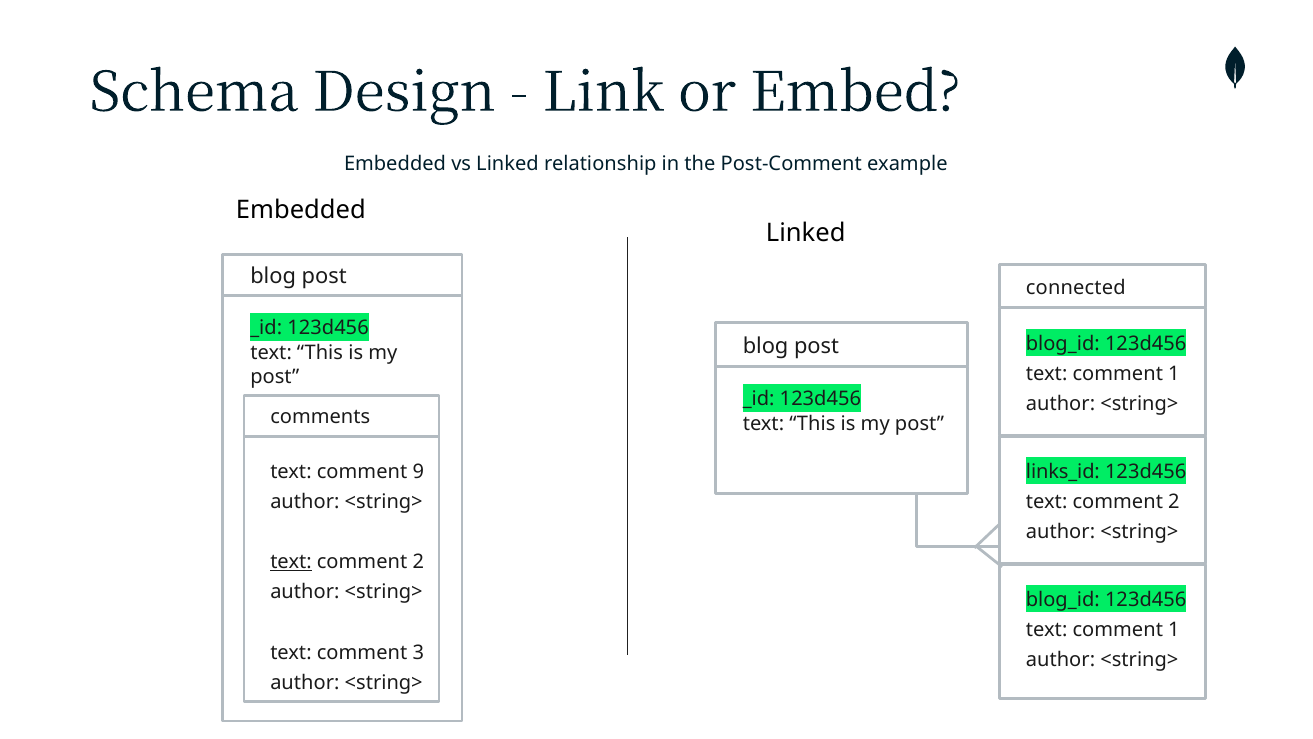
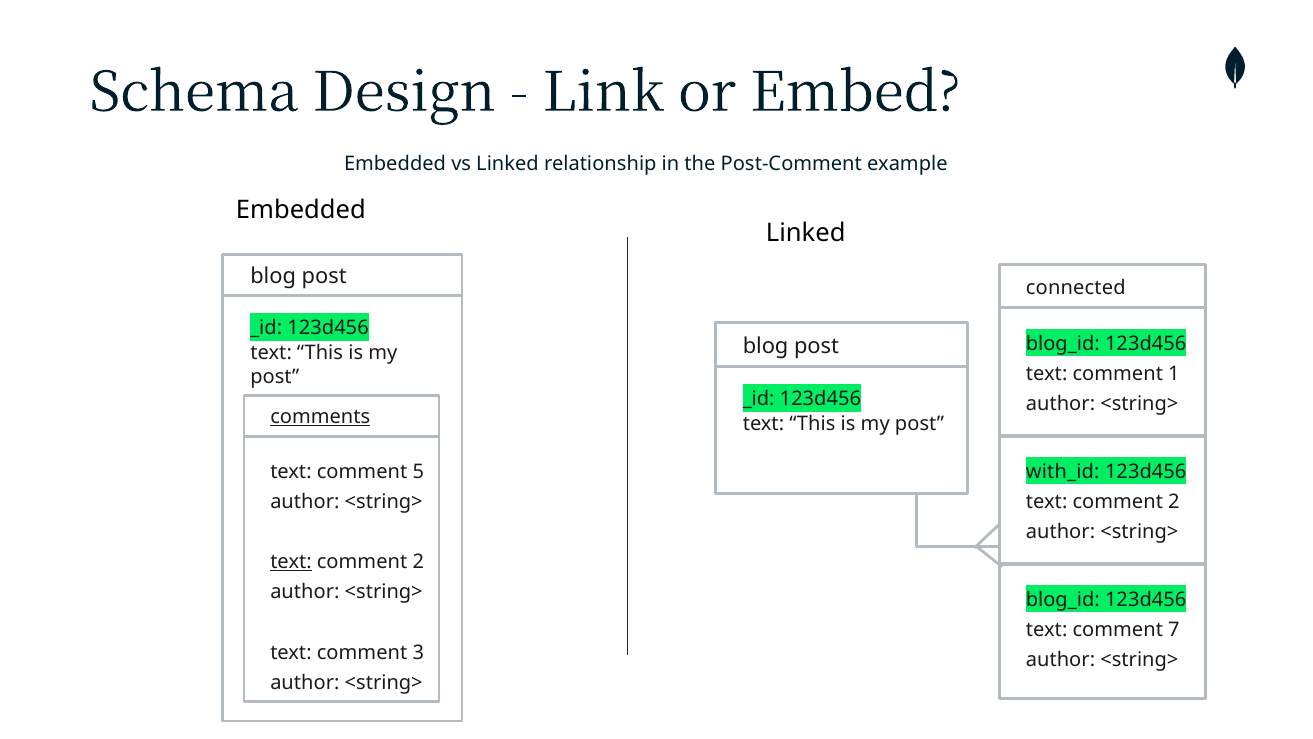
comments underline: none -> present
9: 9 -> 5
links_id: links_id -> with_id
1 at (1174, 630): 1 -> 7
